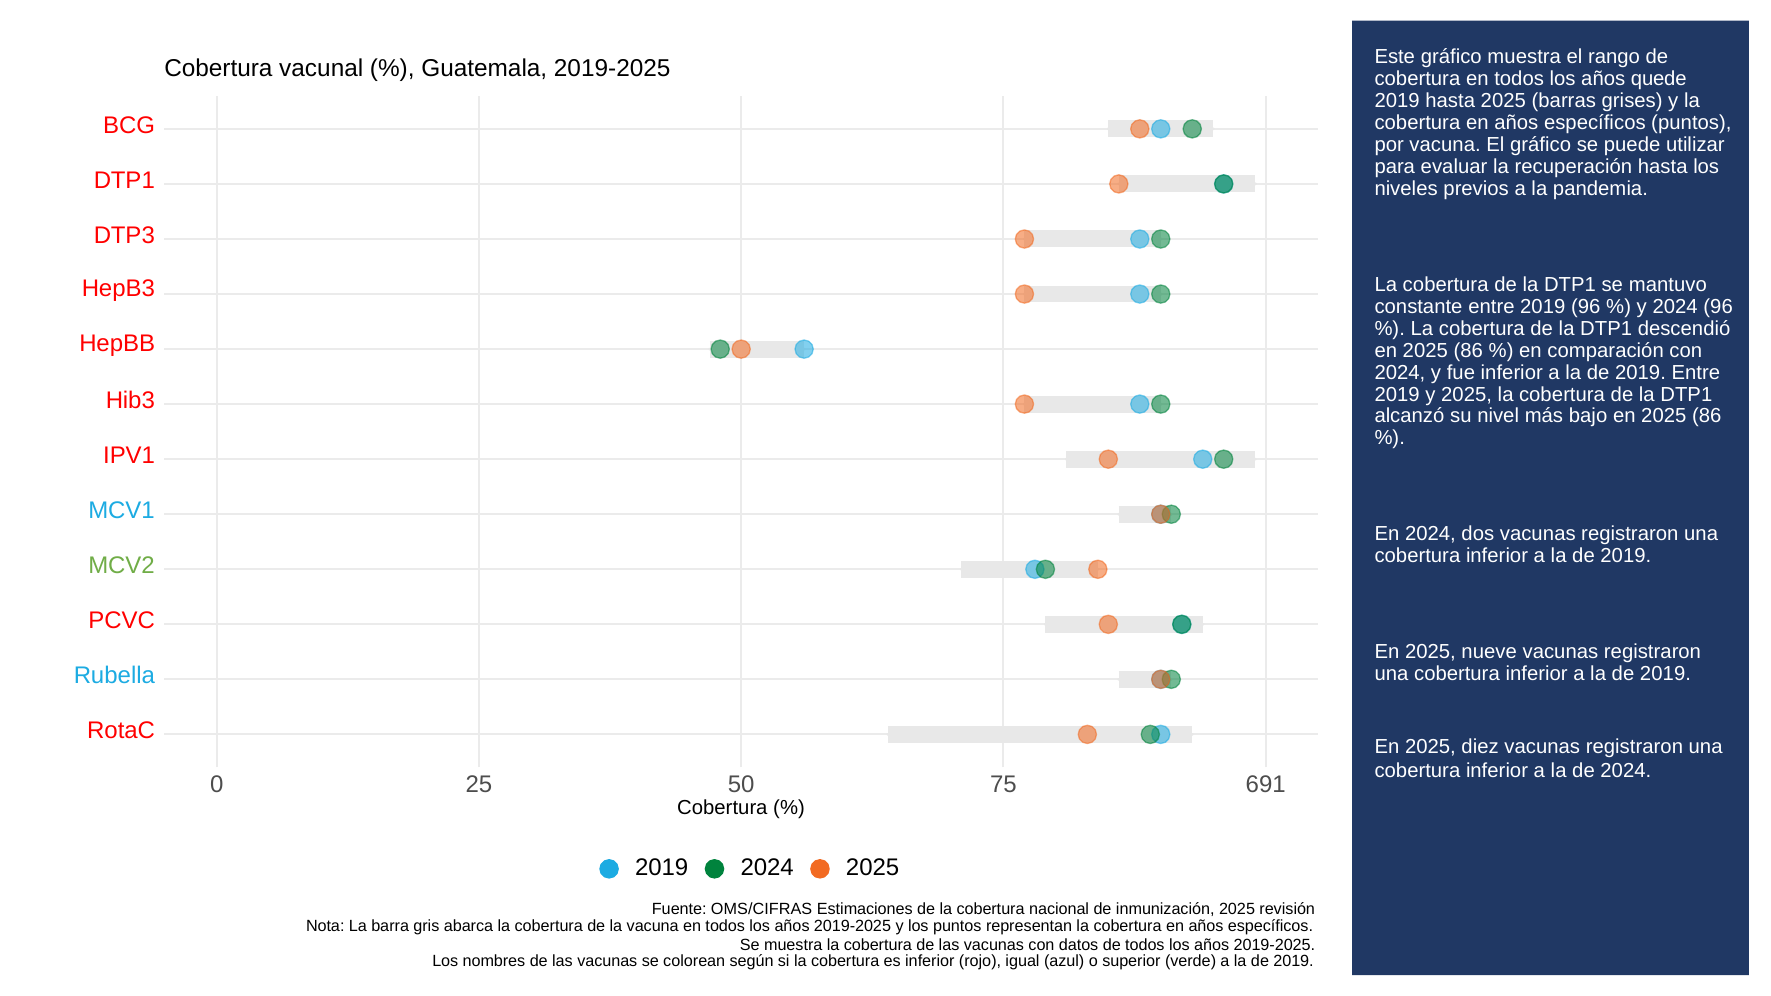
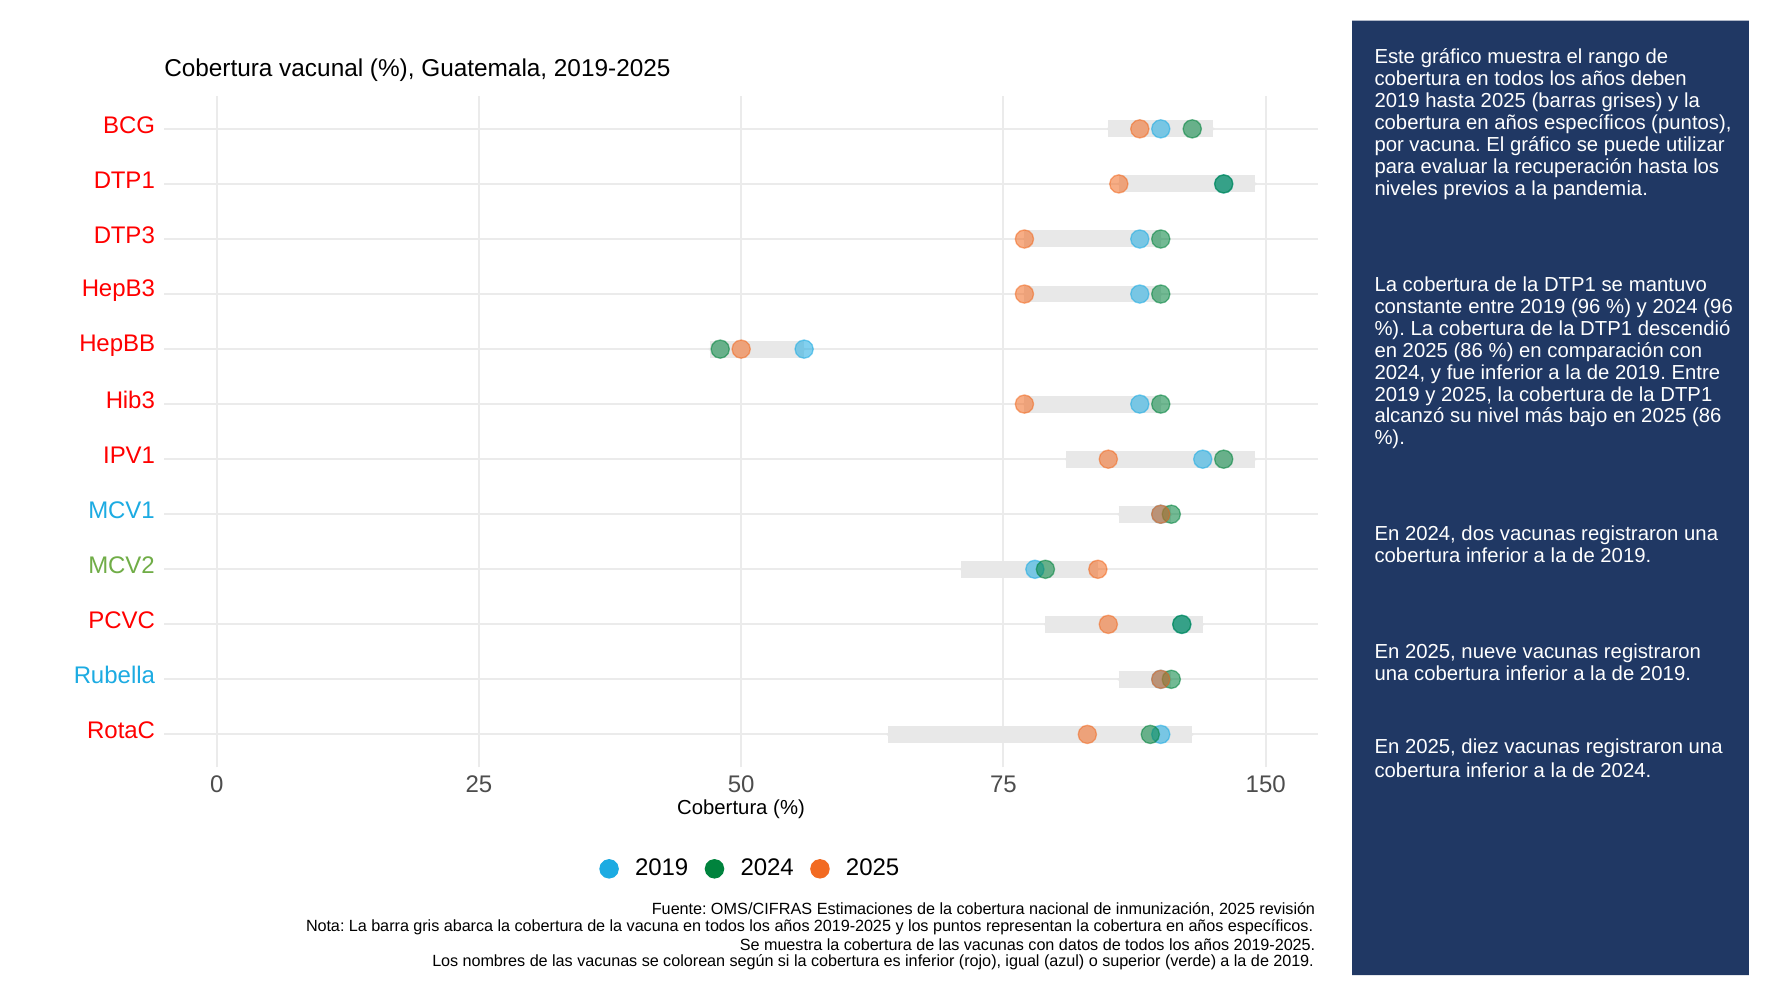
quede: quede -> deben
691: 691 -> 150
